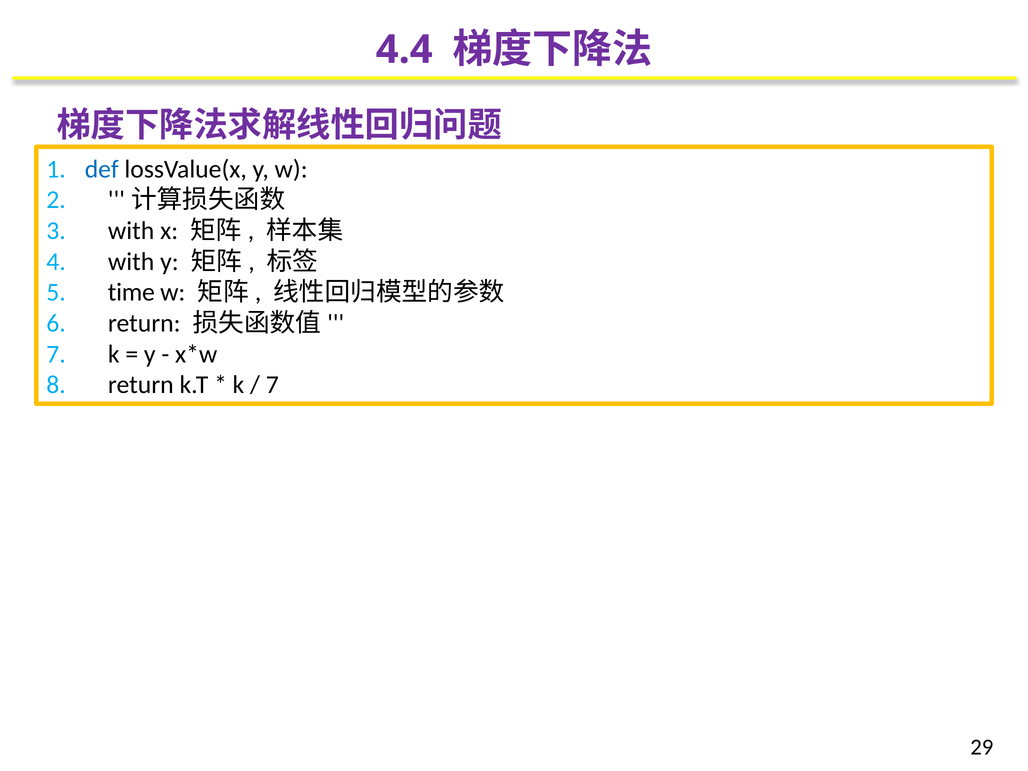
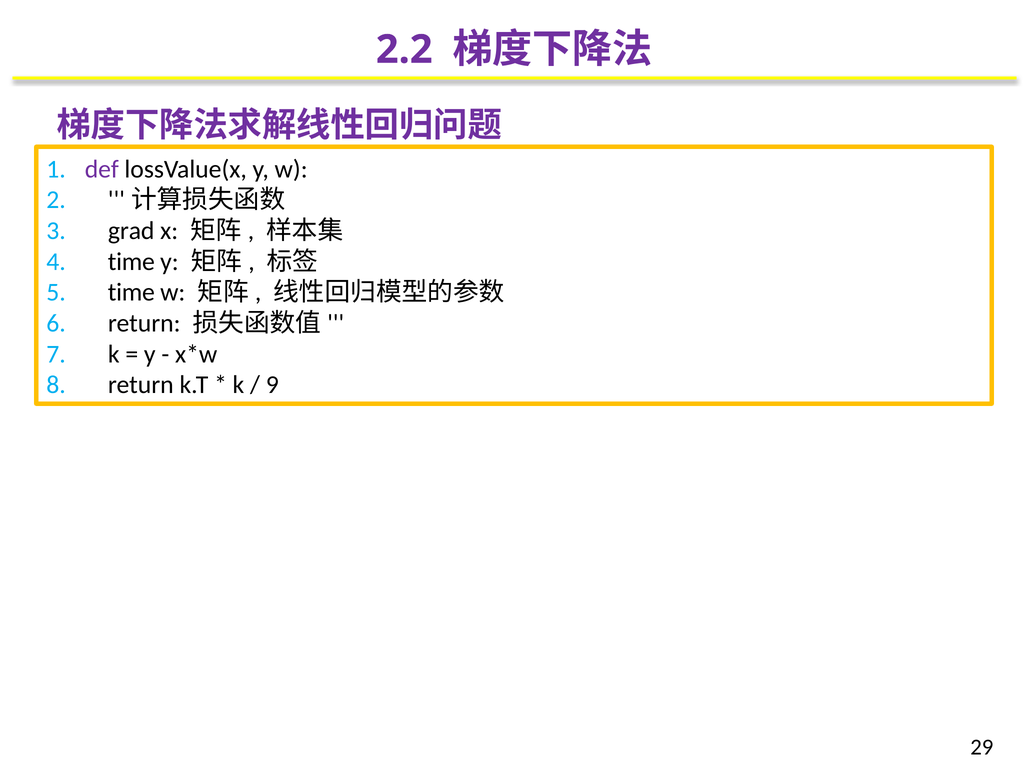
4.4: 4.4 -> 2.2
def colour: blue -> purple
with at (131, 231): with -> grad
with at (131, 262): with -> time
7 at (272, 385): 7 -> 9
